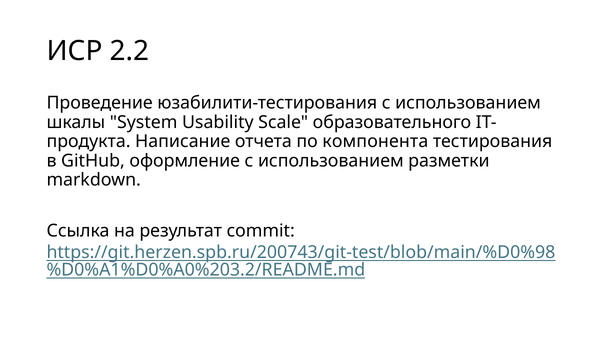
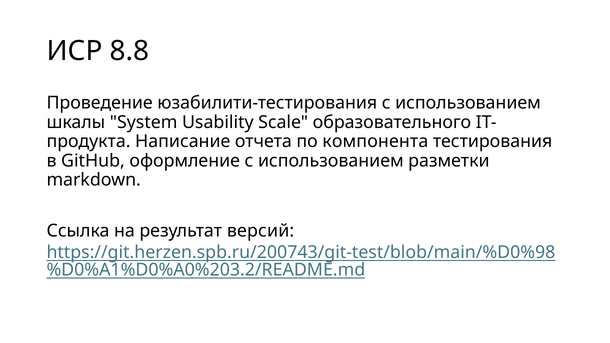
2.2: 2.2 -> 8.8
commit: commit -> версий
